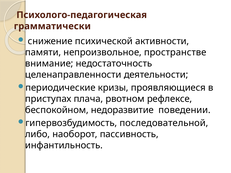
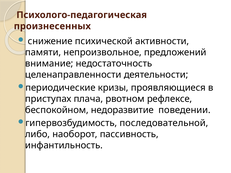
грамматически: грамматически -> произнесенных
пространстве: пространстве -> предложений
